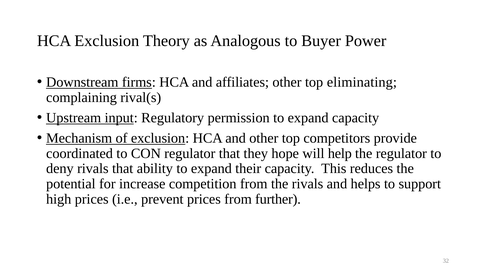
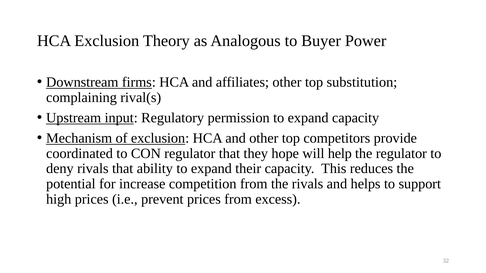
eliminating: eliminating -> substitution
further: further -> excess
